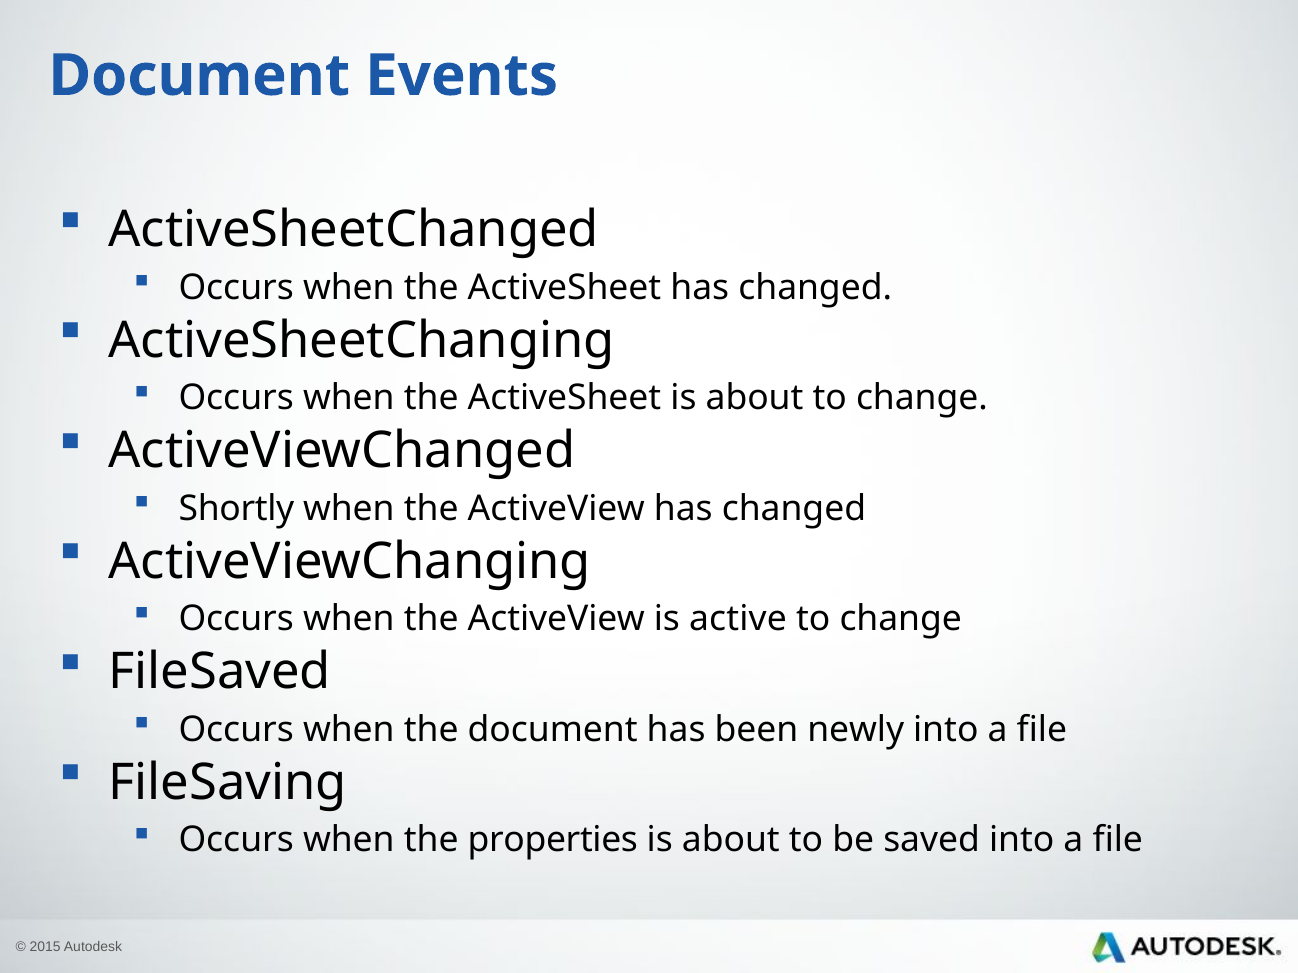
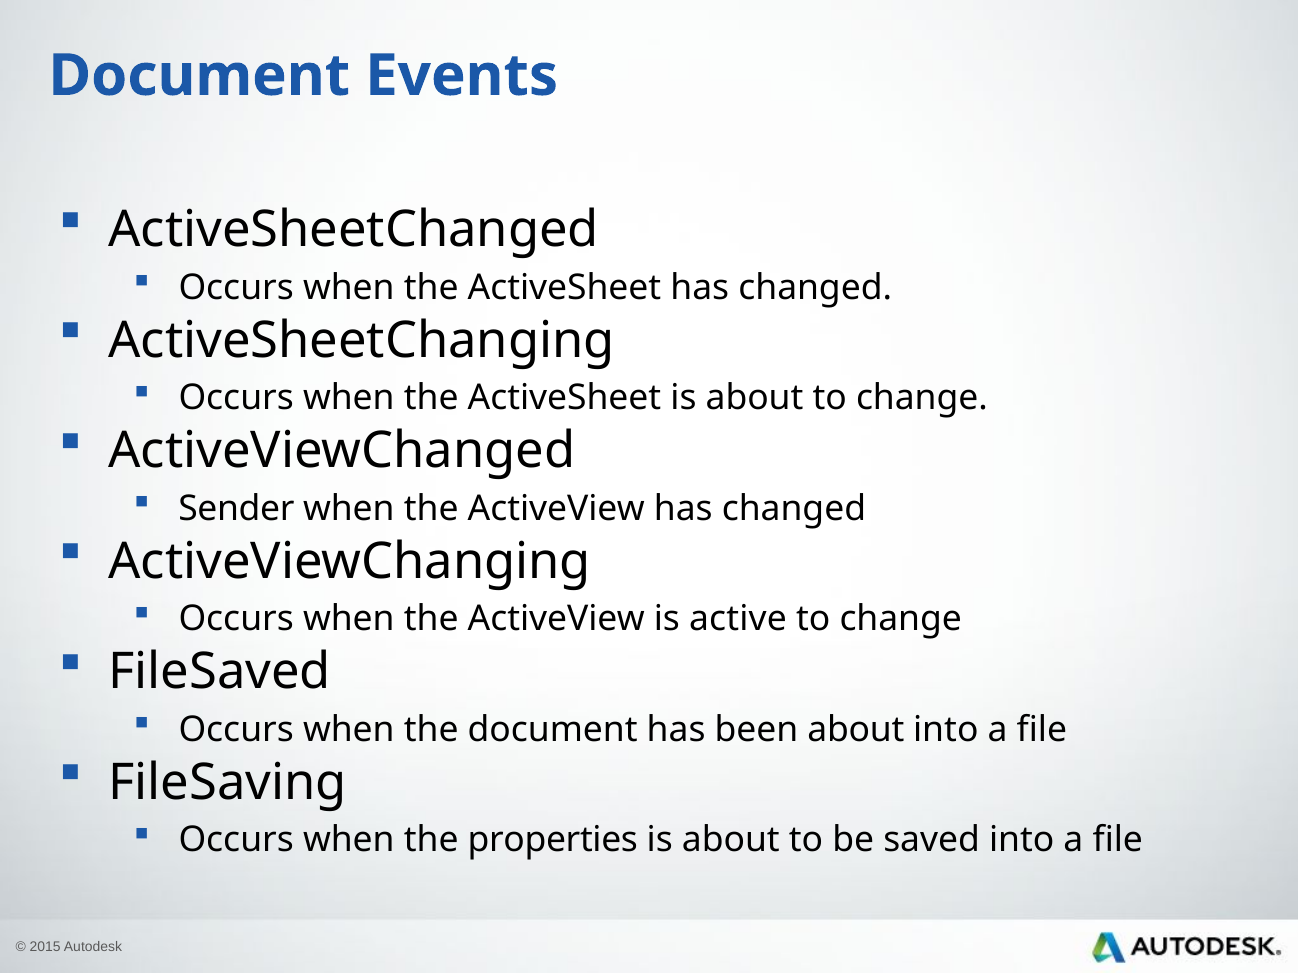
Shortly: Shortly -> Sender
been newly: newly -> about
